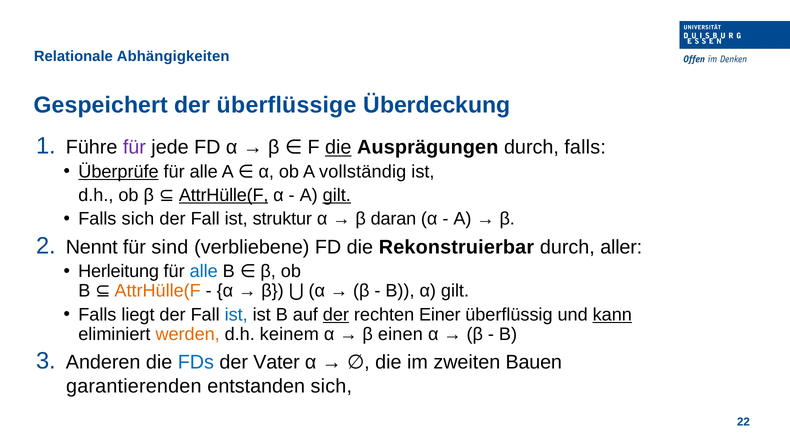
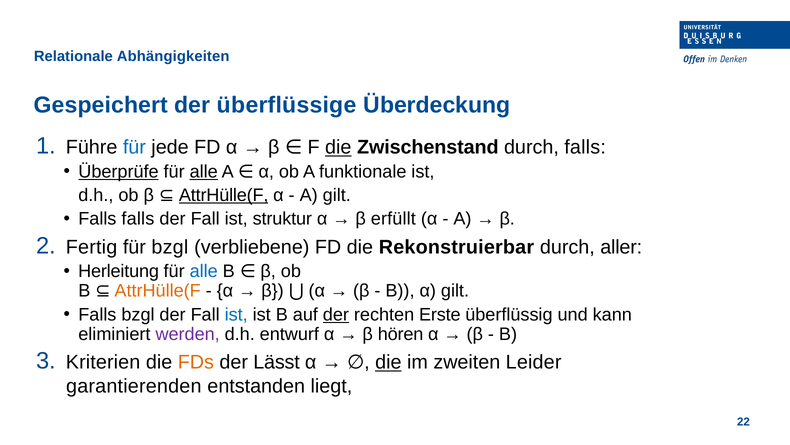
für at (134, 147) colour: purple -> blue
Ausprägungen: Ausprägungen -> Zwischenstand
alle at (204, 171) underline: none -> present
vollständig: vollständig -> funktionale
gilt at (337, 195) underline: present -> none
Falls sich: sich -> falls
daran: daran -> erfüllt
Nennt: Nennt -> Fertig
für sind: sind -> bzgl
Falls liegt: liegt -> bzgl
Einer: Einer -> Erste
kann underline: present -> none
werden colour: orange -> purple
keinem: keinem -> entwurf
einen: einen -> hören
Anderen: Anderen -> Kriterien
FDs colour: blue -> orange
Vater: Vater -> Lässt
die at (388, 362) underline: none -> present
Bauen: Bauen -> Leider
entstanden sich: sich -> liegt
